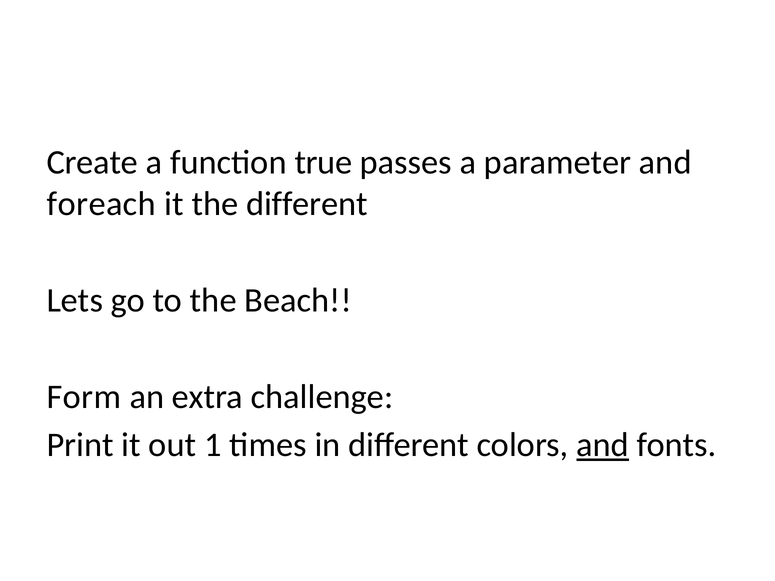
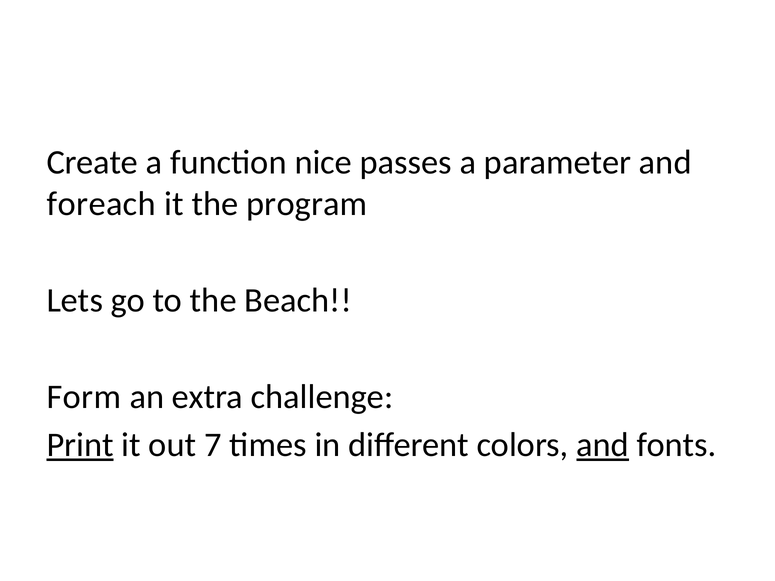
true: true -> nice
the different: different -> program
Print underline: none -> present
1: 1 -> 7
